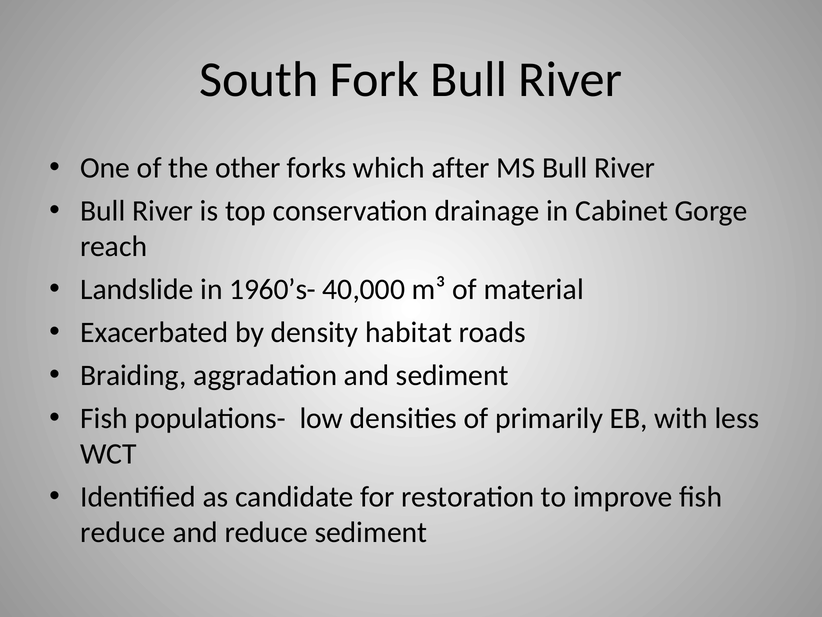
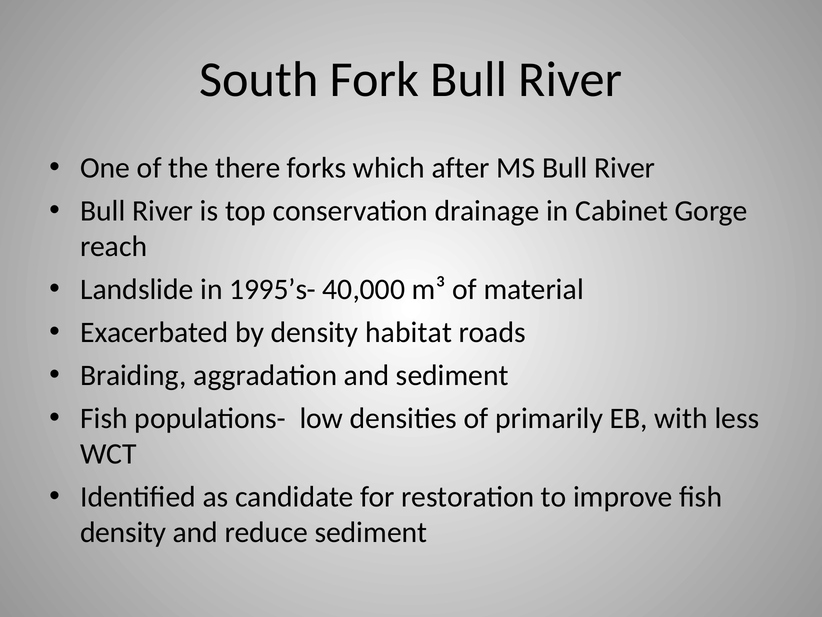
other: other -> there
1960’s-: 1960’s- -> 1995’s-
reduce at (123, 532): reduce -> density
